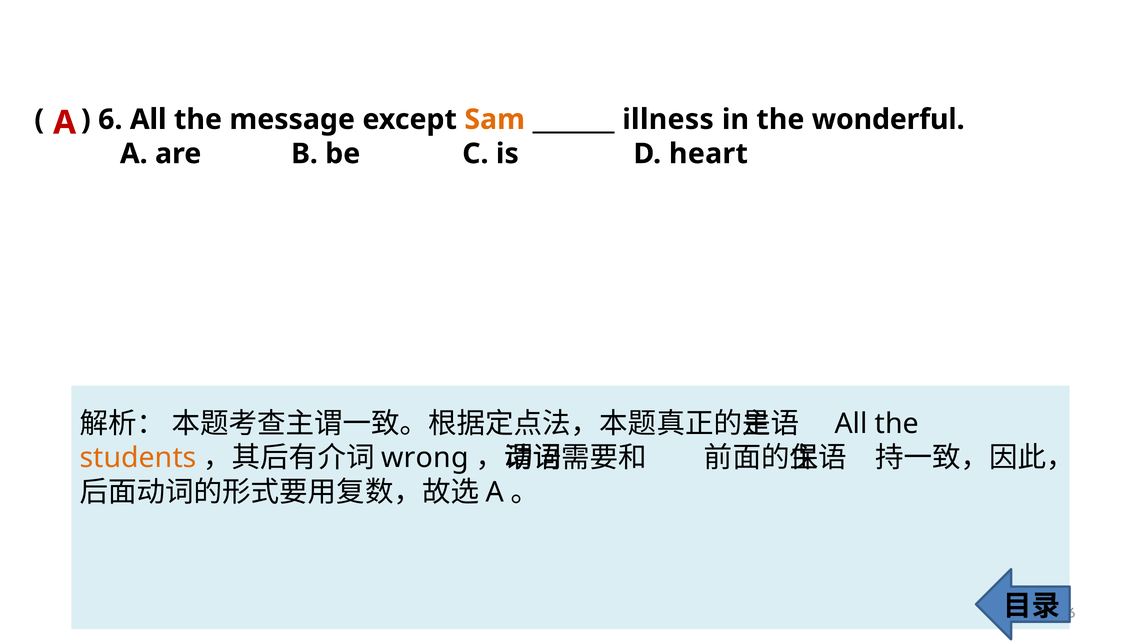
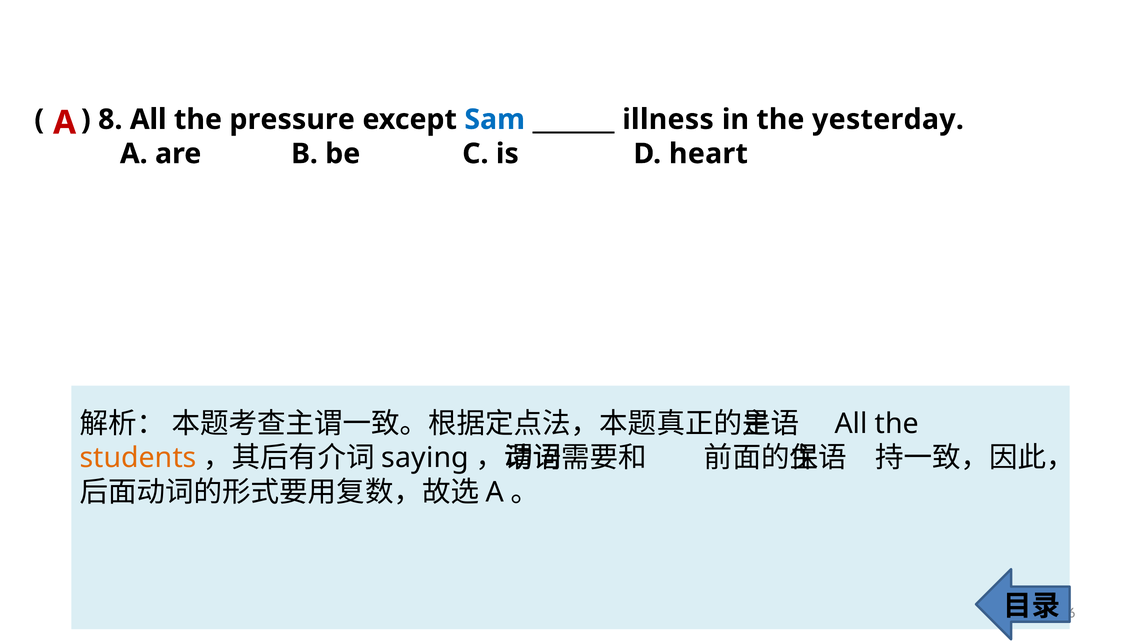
6: 6 -> 8
message: message -> pressure
Sam colour: orange -> blue
wonderful: wonderful -> yesterday
wrong: wrong -> saying
